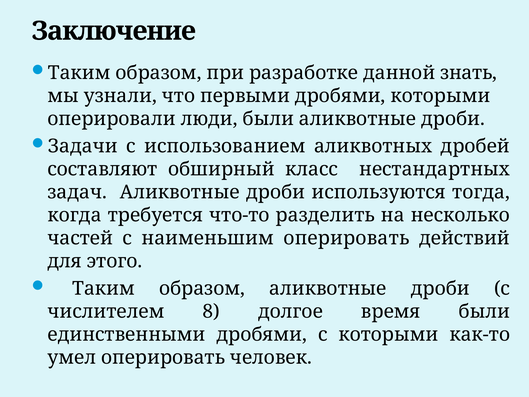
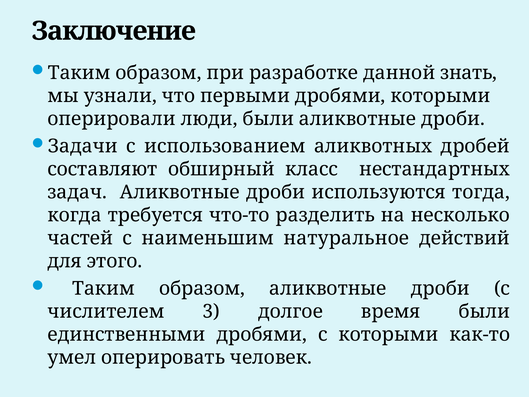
наименьшим оперировать: оперировать -> натуральное
8: 8 -> 3
